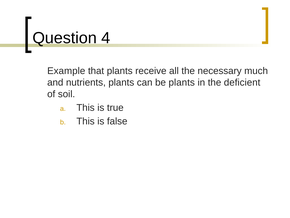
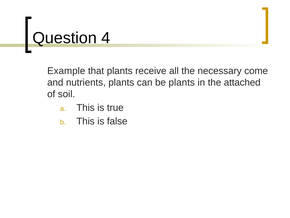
much: much -> come
deficient: deficient -> attached
